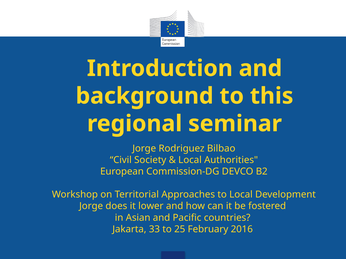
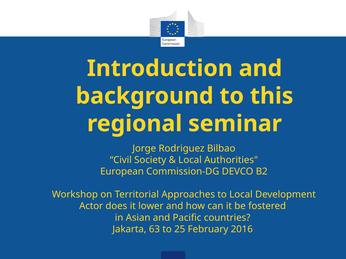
Jorge at (91, 206): Jorge -> Actor
33: 33 -> 63
